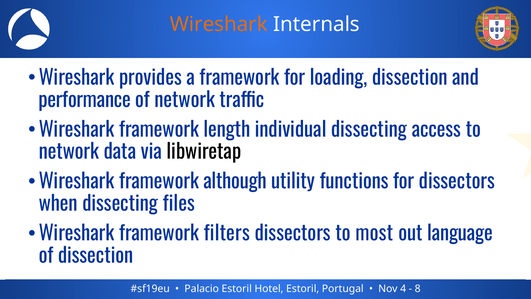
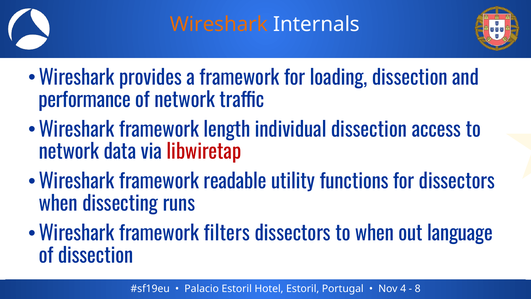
individual dissecting: dissecting -> dissection
libwiretap colour: black -> red
although: although -> readable
files: files -> runs
to most: most -> when
